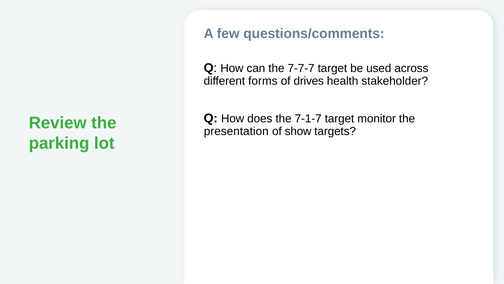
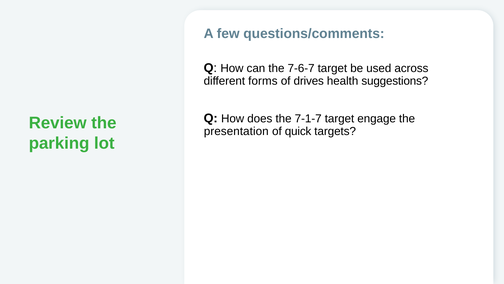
7-7-7: 7-7-7 -> 7-6-7
stakeholder: stakeholder -> suggestions
monitor: monitor -> engage
show: show -> quick
